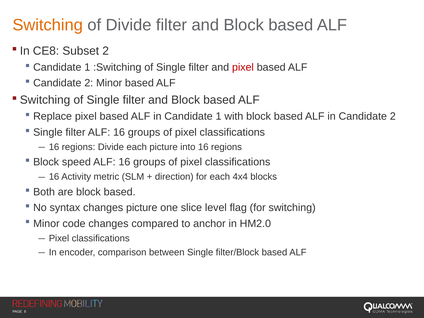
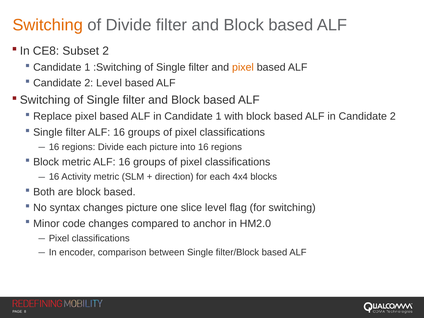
pixel at (243, 67) colour: red -> orange
2 Minor: Minor -> Level
Block speed: speed -> metric
